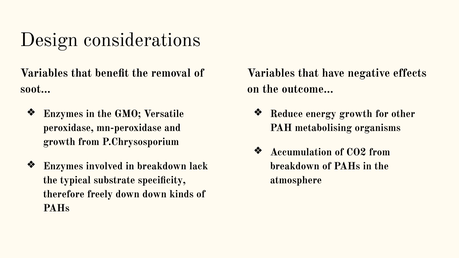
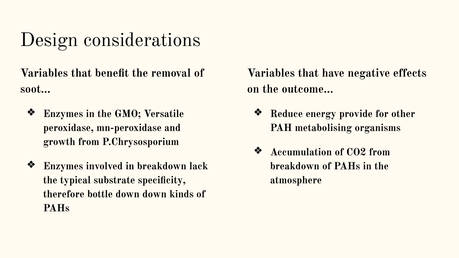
energy growth: growth -> provide
freely: freely -> bottle
